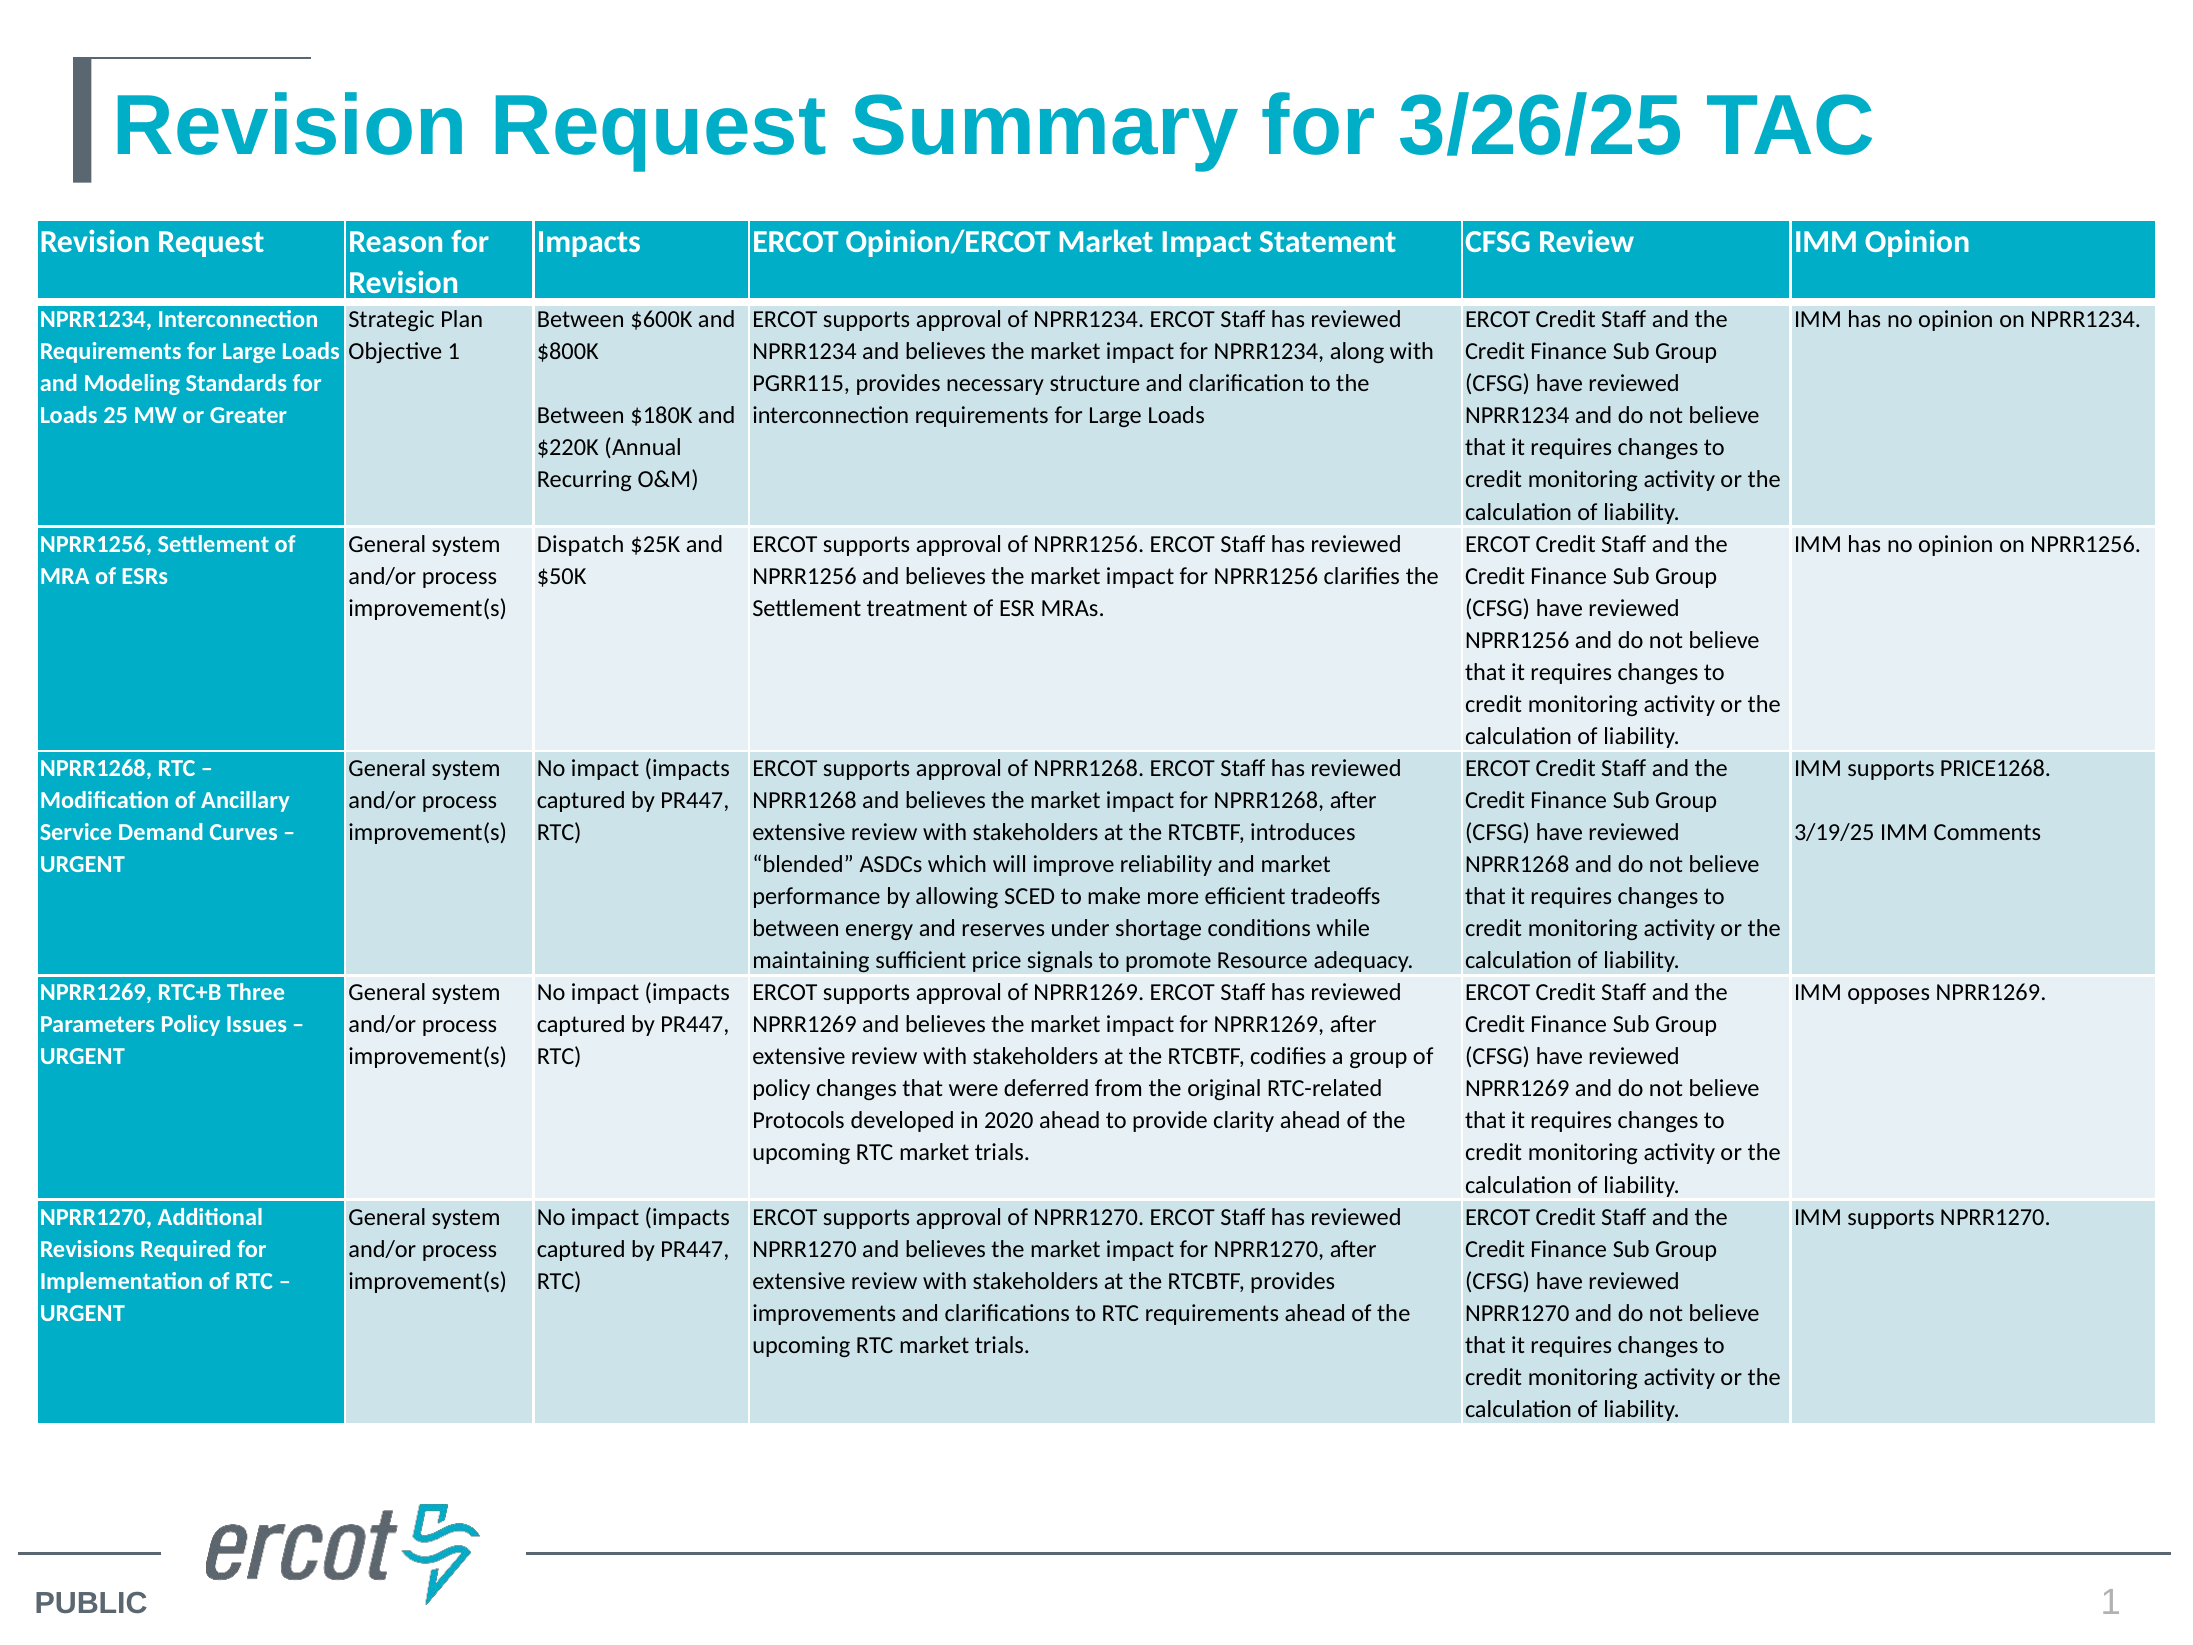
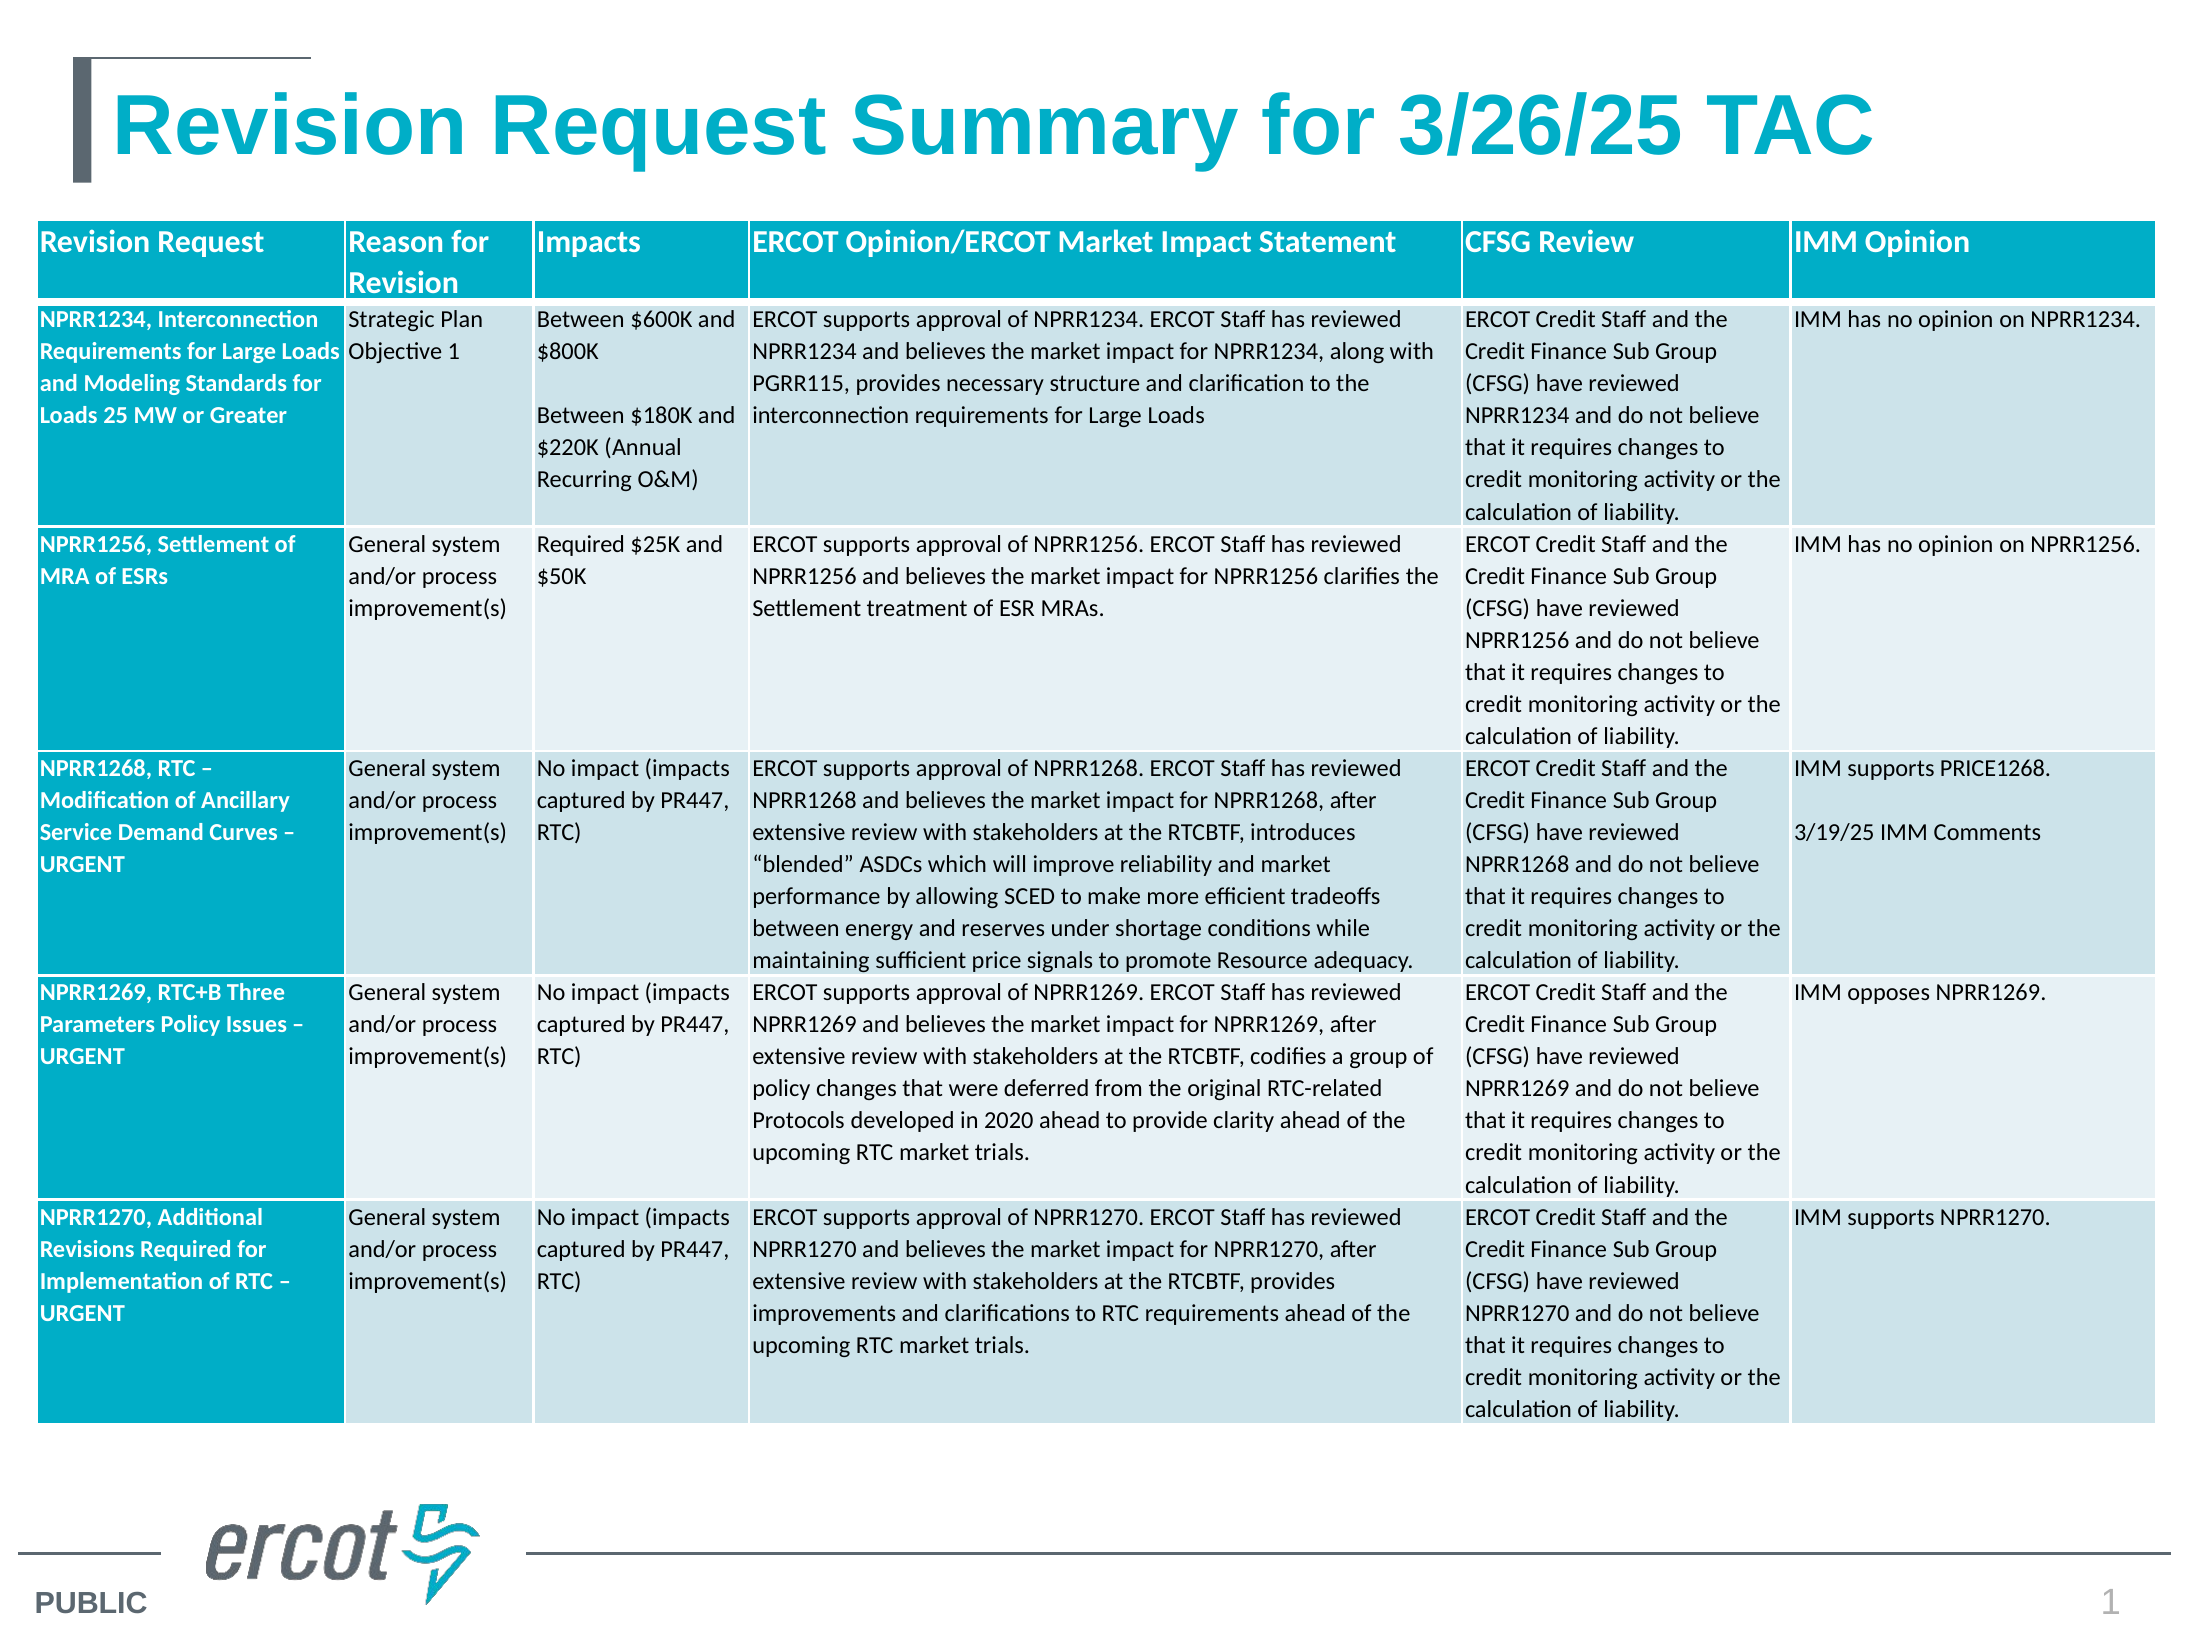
Dispatch at (581, 544): Dispatch -> Required
